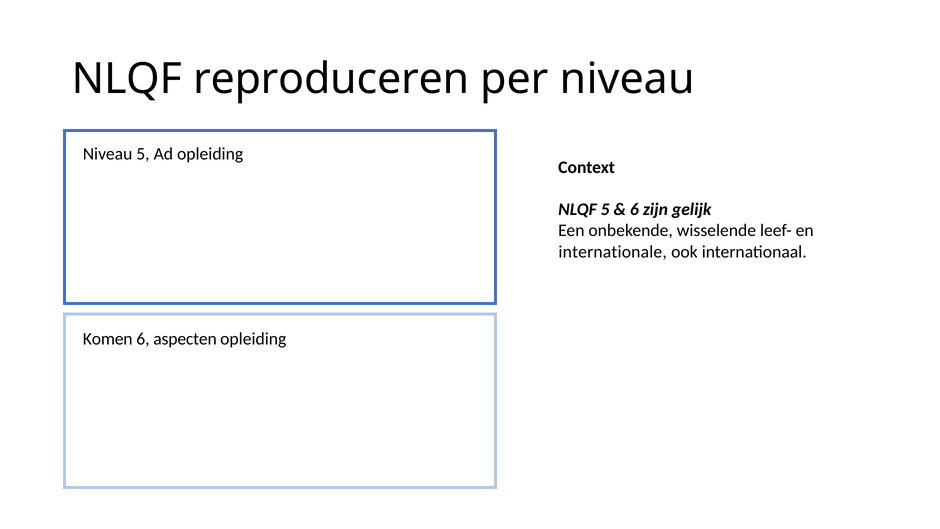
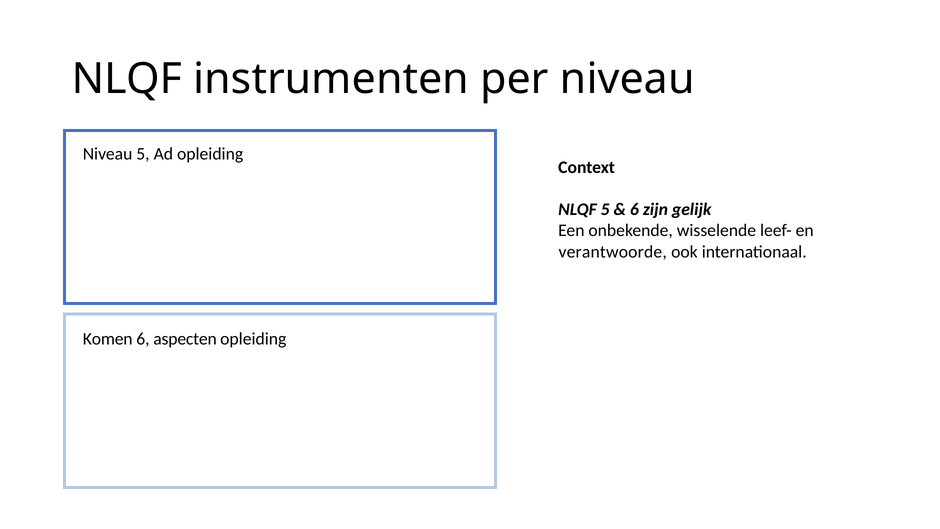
reproduceren: reproduceren -> instrumenten
internationale: internationale -> verantwoorde
